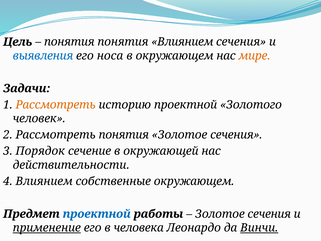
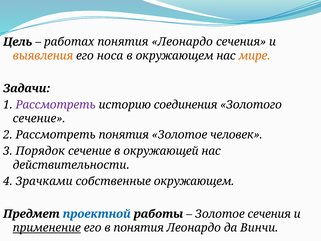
понятия at (69, 42): понятия -> работах
Влиянием at (182, 42): Влиянием -> Леонардо
выявления colour: blue -> orange
Рассмотреть at (56, 105) colour: orange -> purple
историю проектной: проектной -> соединения
человек at (39, 119): человек -> сечение
сечения at (236, 135): сечения -> человек
4 Влиянием: Влиянием -> Зрачками
в человека: человека -> понятия
Винчи underline: present -> none
